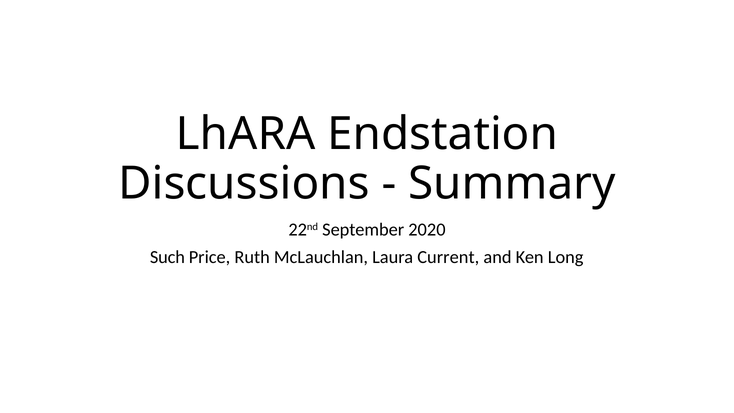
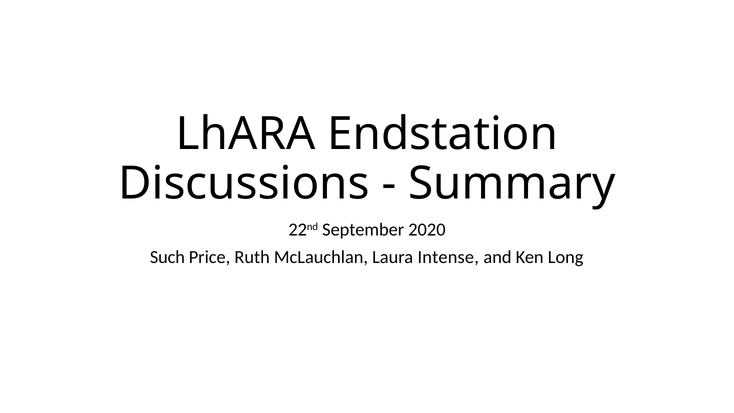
Current: Current -> Intense
